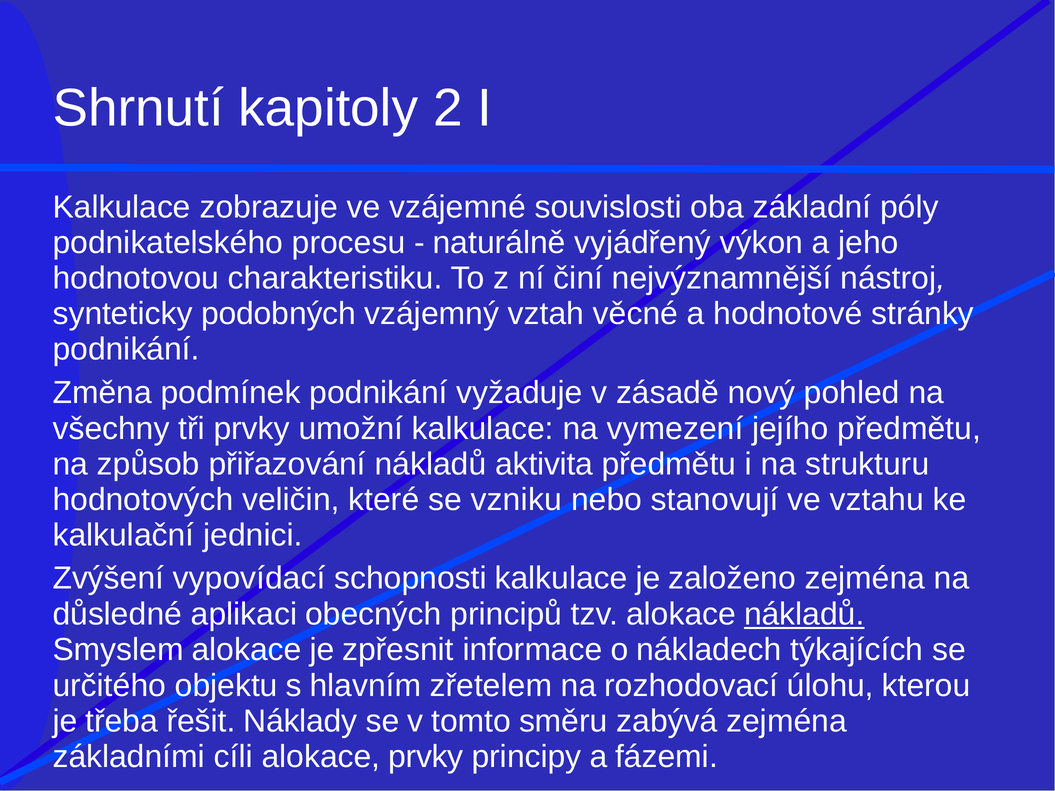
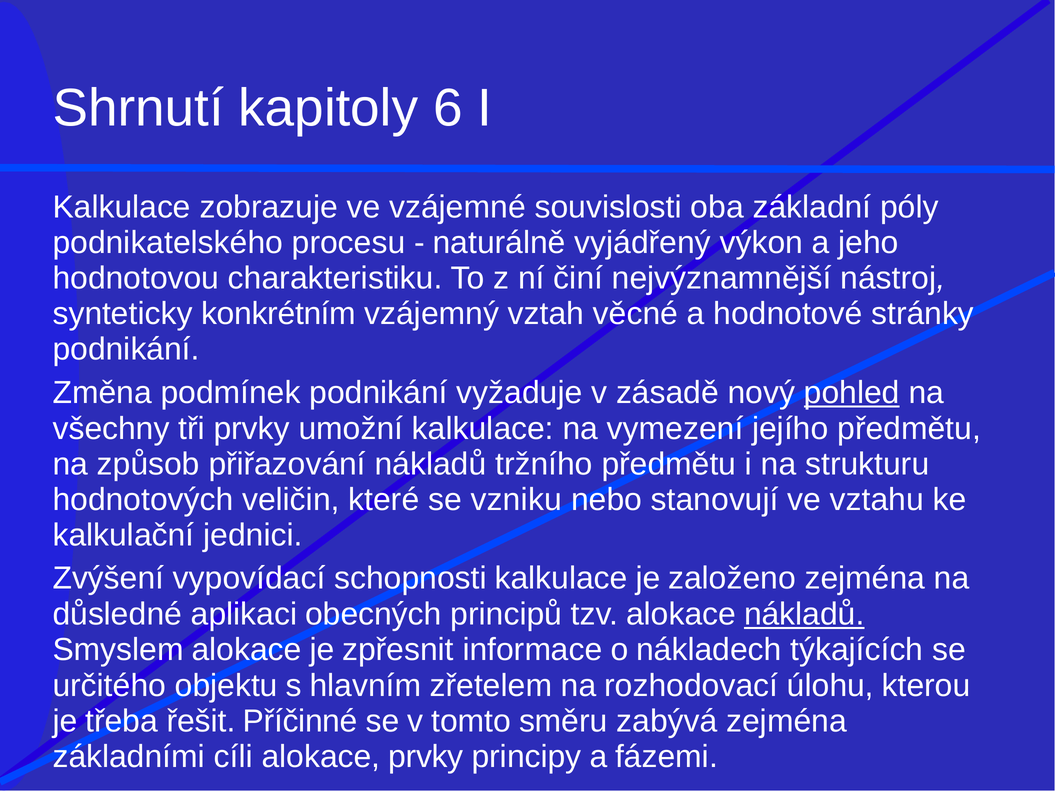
2: 2 -> 6
podobných: podobných -> konkrétním
pohled underline: none -> present
aktivita: aktivita -> tržního
Náklady: Náklady -> Příčinné
